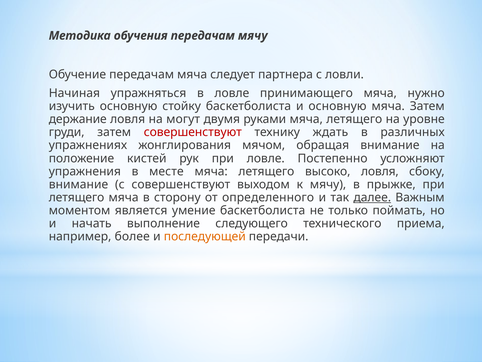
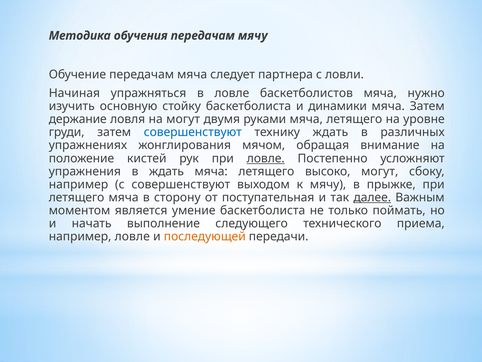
принимающего: принимающего -> баскетболистов
и основную: основную -> динамики
совершенствуют at (193, 132) colour: red -> blue
ловле at (266, 158) underline: none -> present
в месте: месте -> ждать
высоко ловля: ловля -> могут
внимание at (78, 184): внимание -> например
определенного: определенного -> поступательная
например более: более -> ловле
